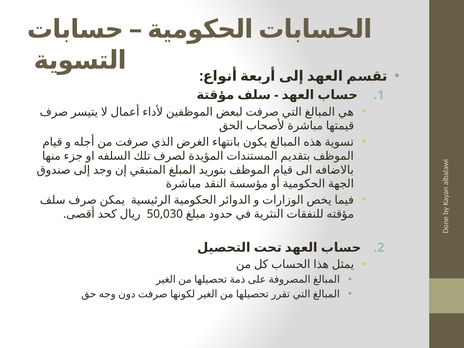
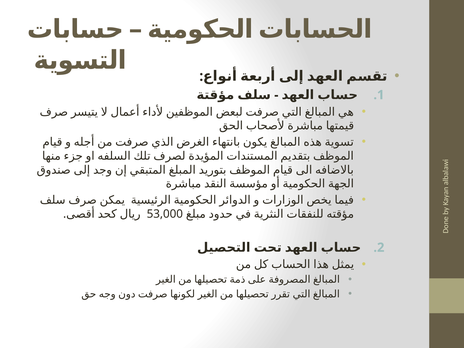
50,030: 50,030 -> 53,000
